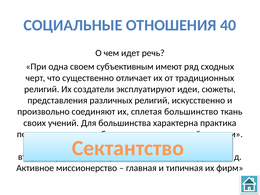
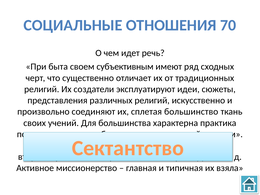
40: 40 -> 70
одна: одна -> быта
фирм: фирм -> взяла
